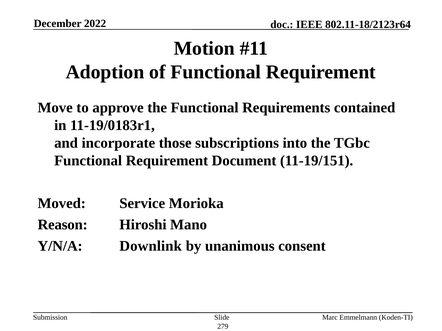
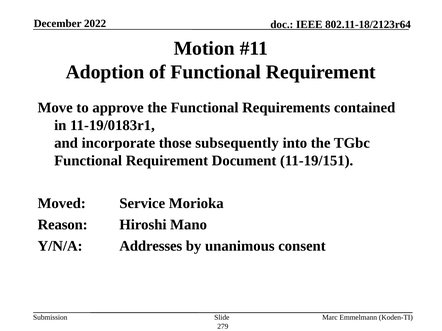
subscriptions: subscriptions -> subsequently
Downlink: Downlink -> Addresses
